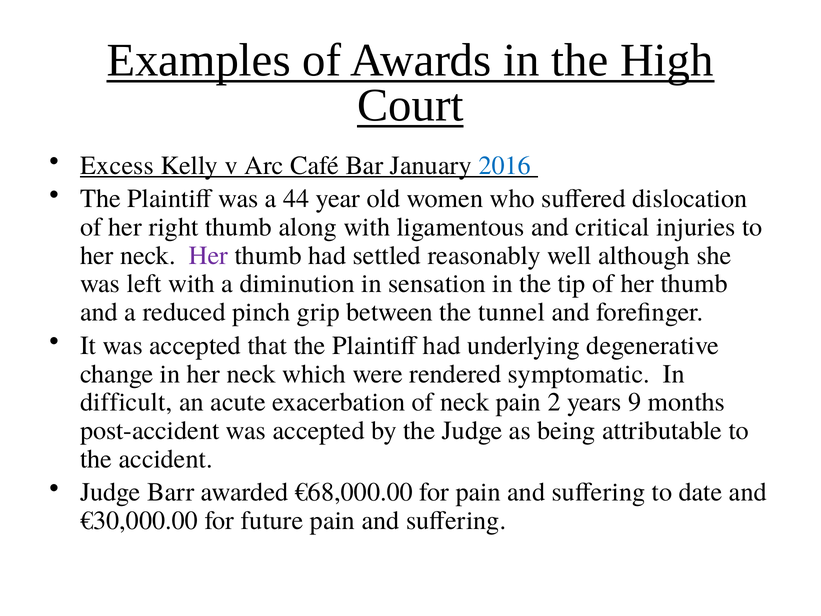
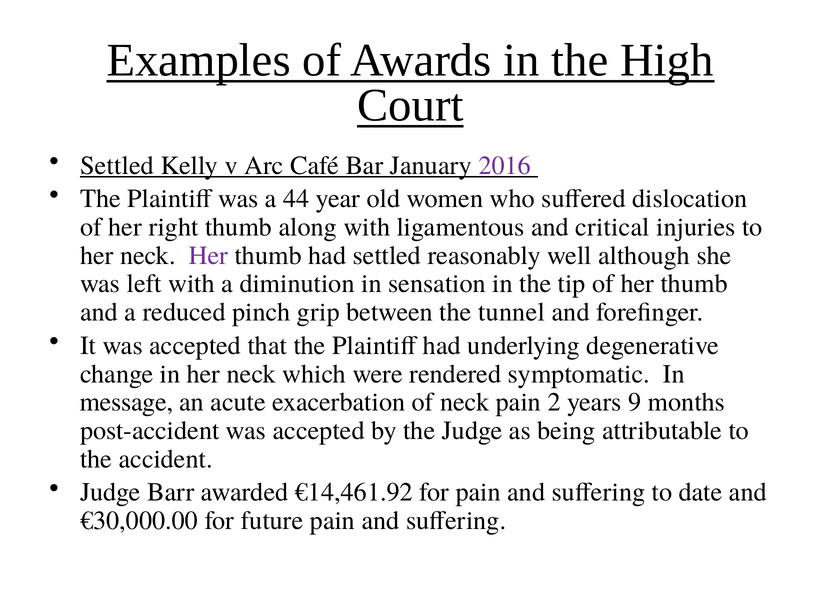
Excess at (117, 165): Excess -> Settled
2016 colour: blue -> purple
difficult: difficult -> message
€68,000.00: €68,000.00 -> €14,461.92
